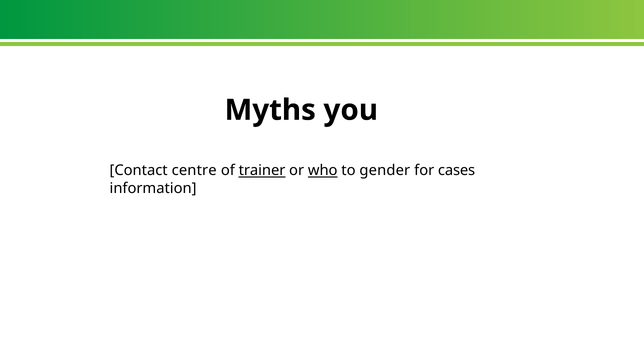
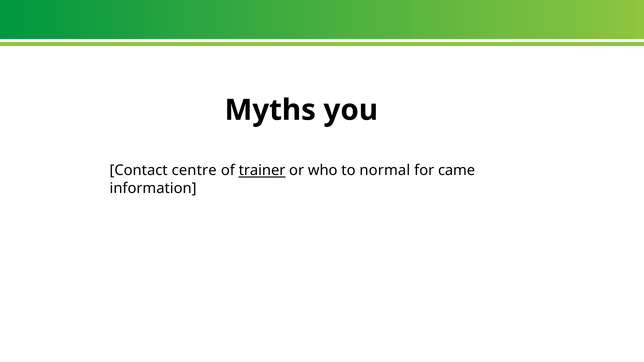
who underline: present -> none
gender: gender -> normal
cases: cases -> came
